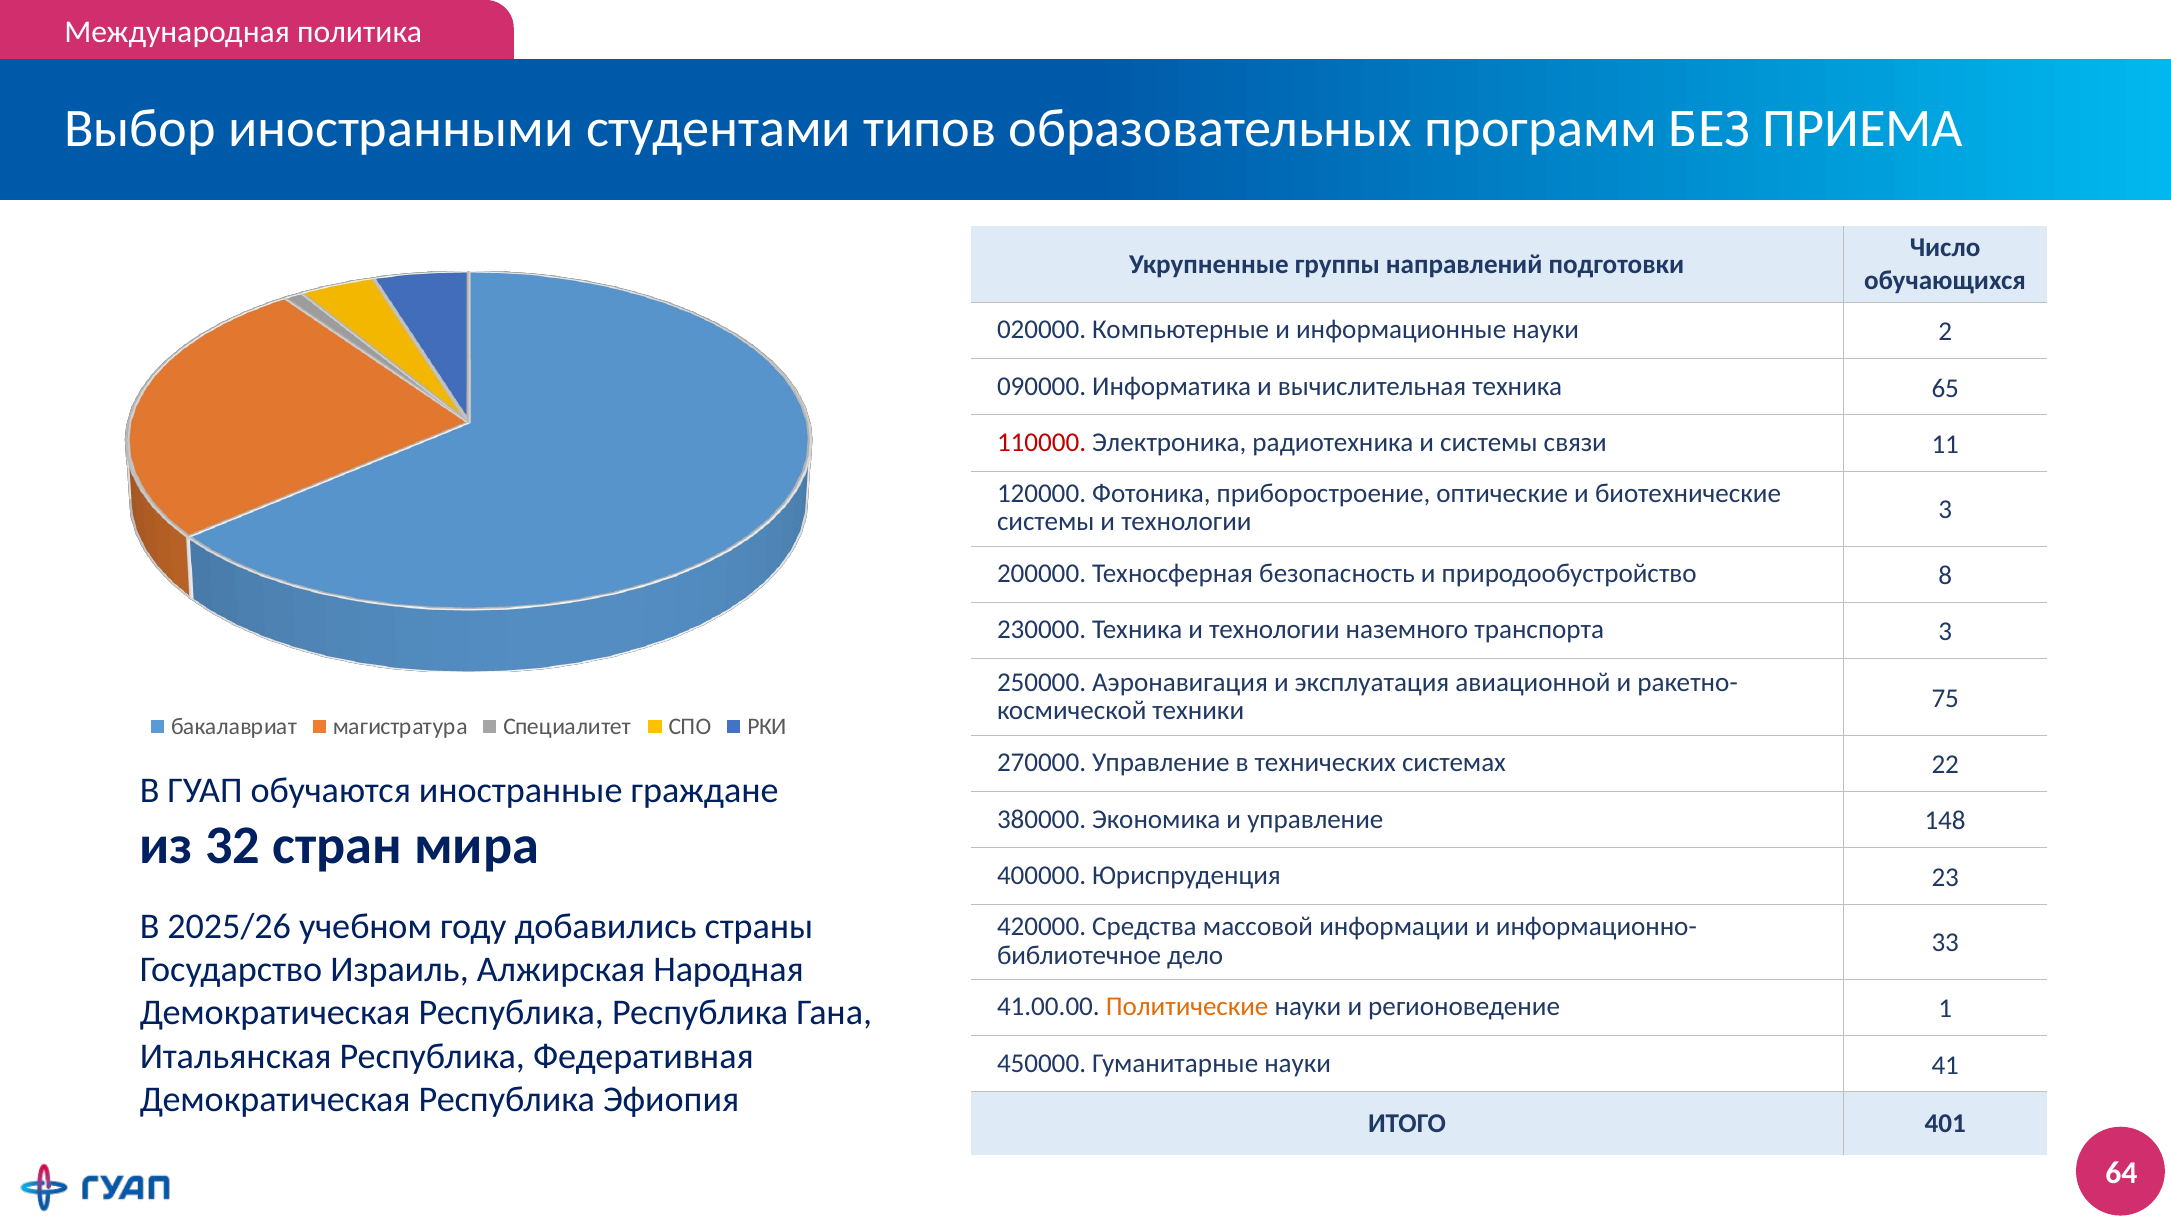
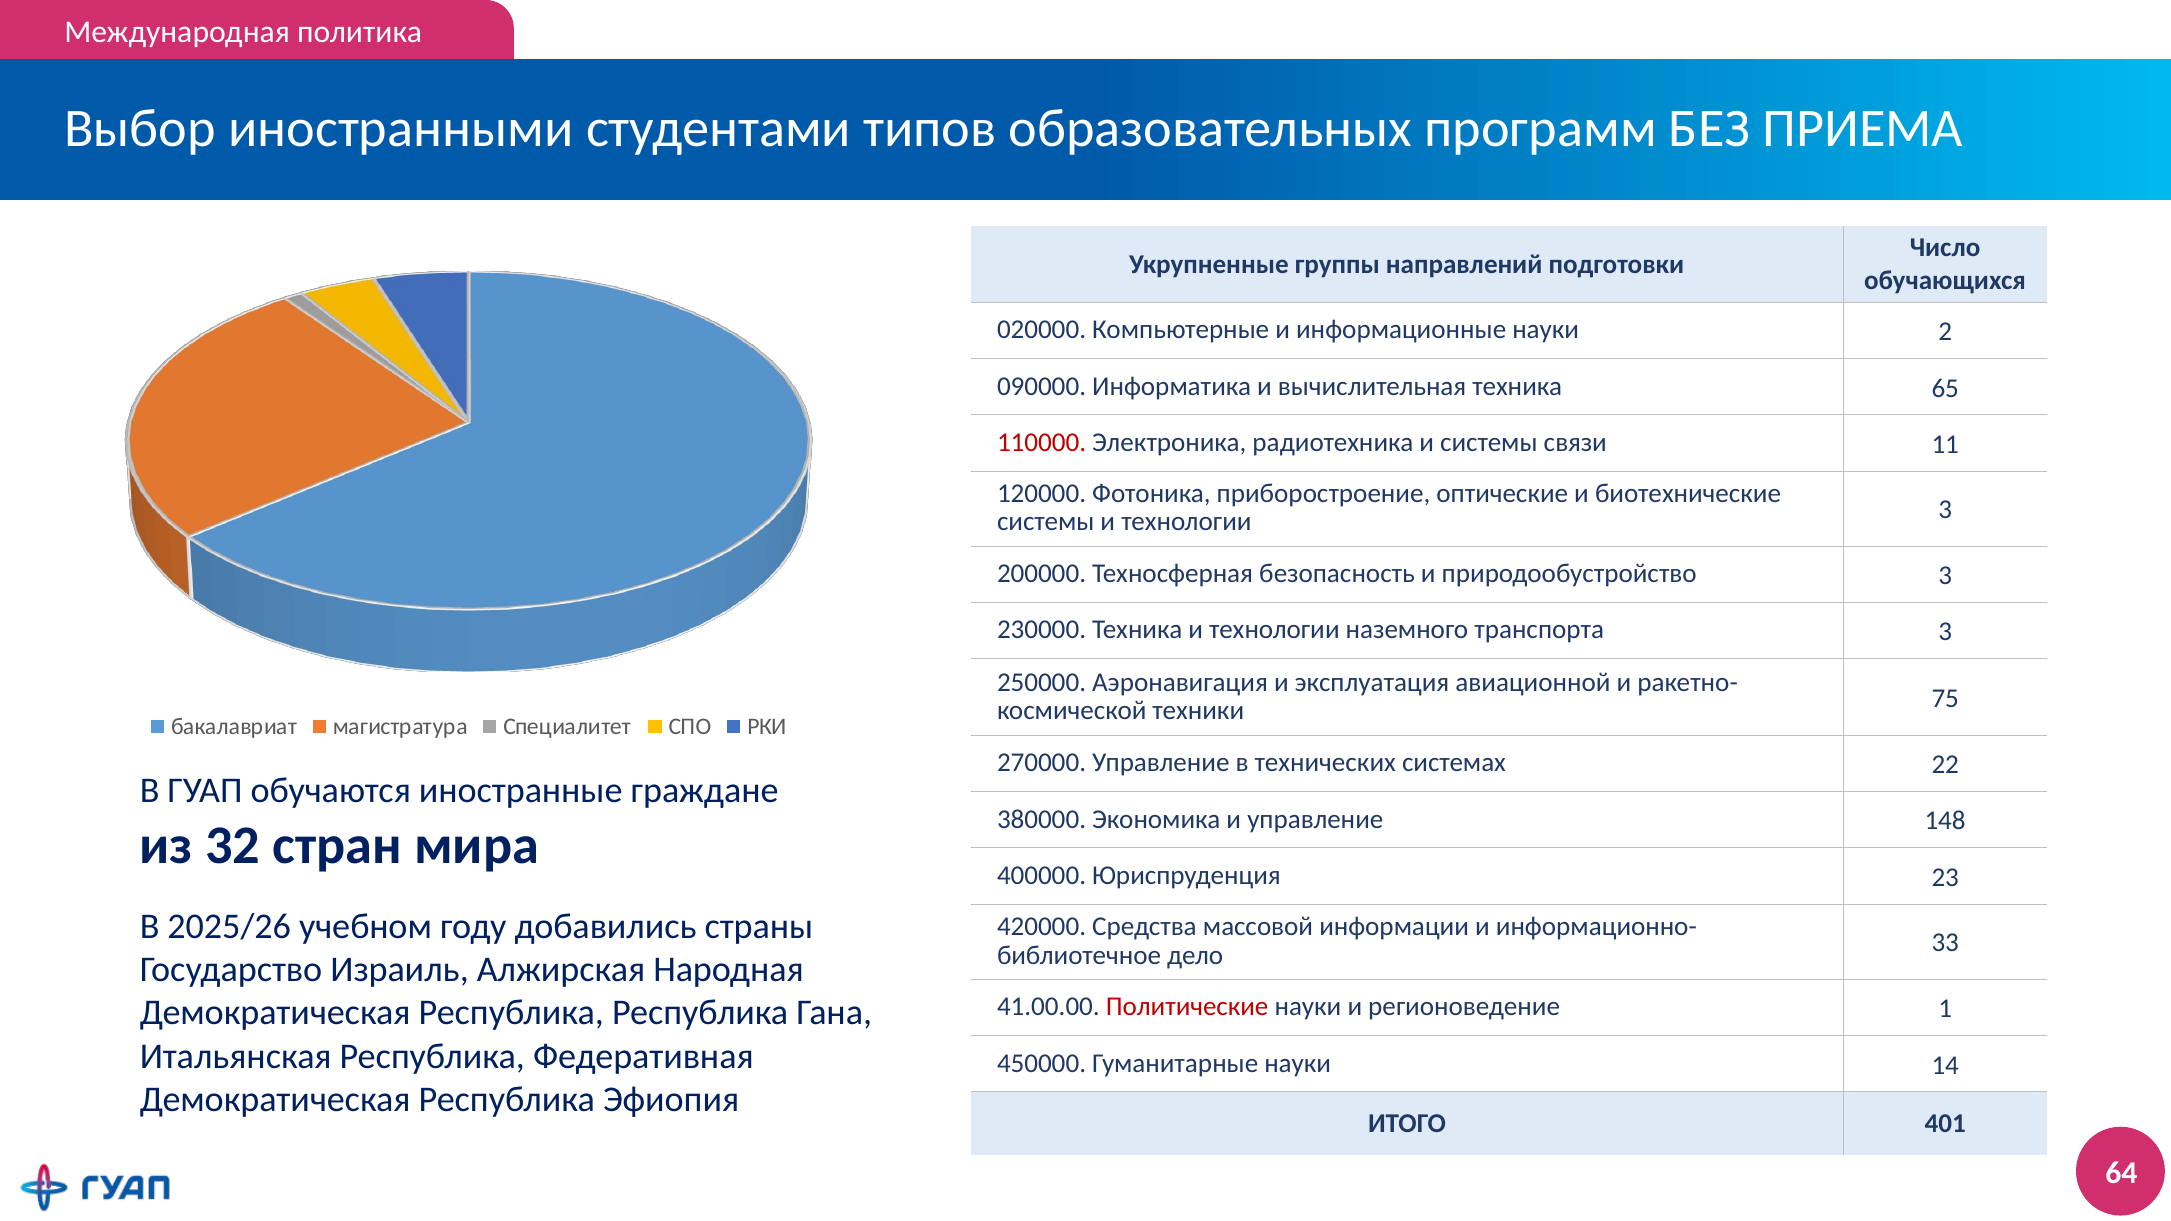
природообустройство 8: 8 -> 3
Политические colour: orange -> red
41: 41 -> 14
